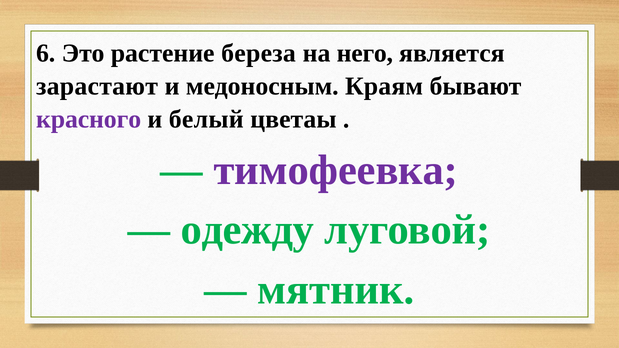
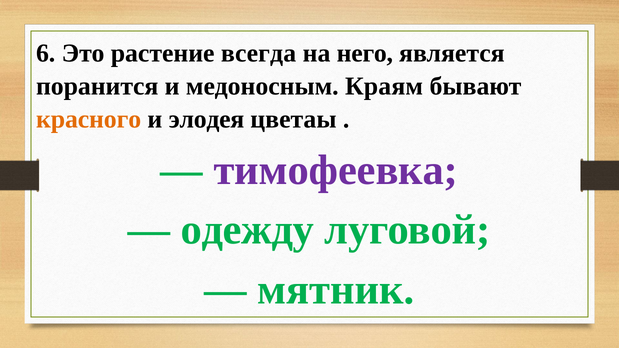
береза: береза -> всегда
зарастают: зарастают -> поранится
красного colour: purple -> orange
белый: белый -> элодея
